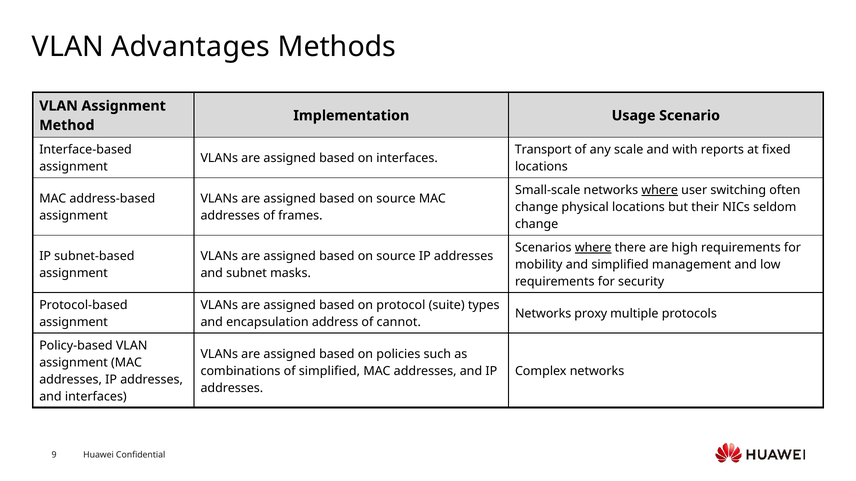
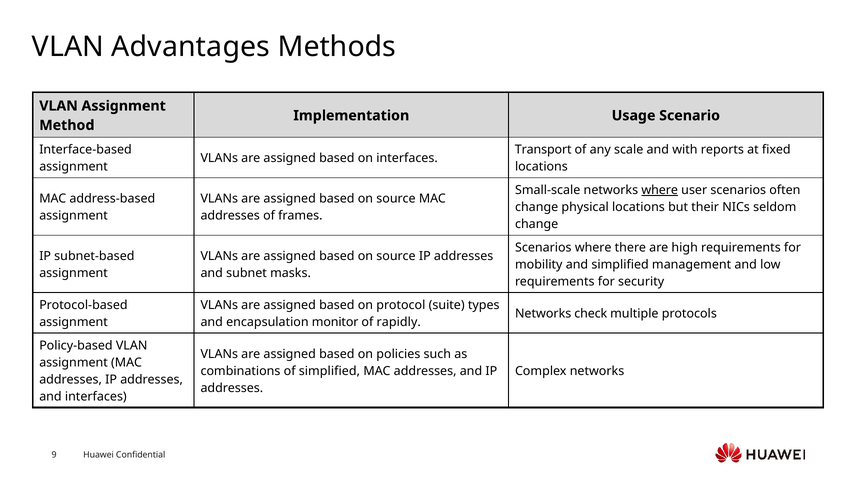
user switching: switching -> scenarios
where at (593, 248) underline: present -> none
proxy: proxy -> check
address: address -> monitor
cannot: cannot -> rapidly
